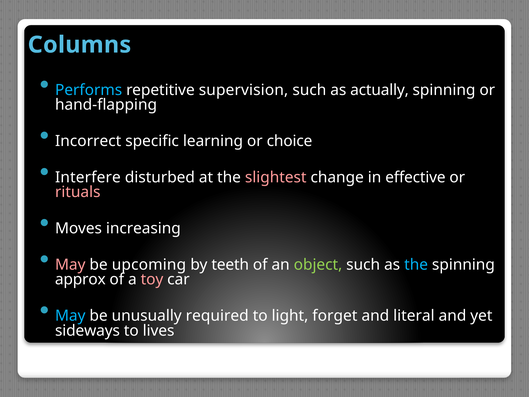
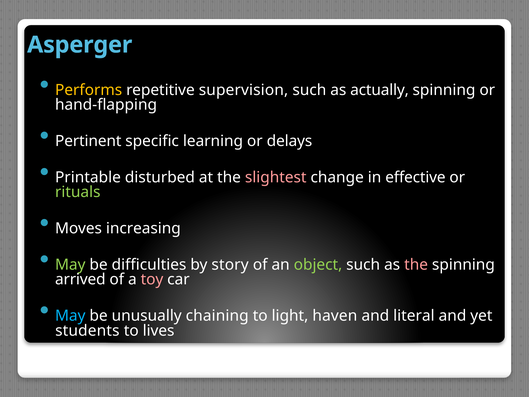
Columns: Columns -> Asperger
Performs colour: light blue -> yellow
Incorrect: Incorrect -> Pertinent
choice: choice -> delays
Interfere: Interfere -> Printable
rituals colour: pink -> light green
May at (70, 265) colour: pink -> light green
upcoming: upcoming -> difficulties
teeth: teeth -> story
the at (416, 265) colour: light blue -> pink
approx: approx -> arrived
required: required -> chaining
forget: forget -> haven
sideways: sideways -> students
